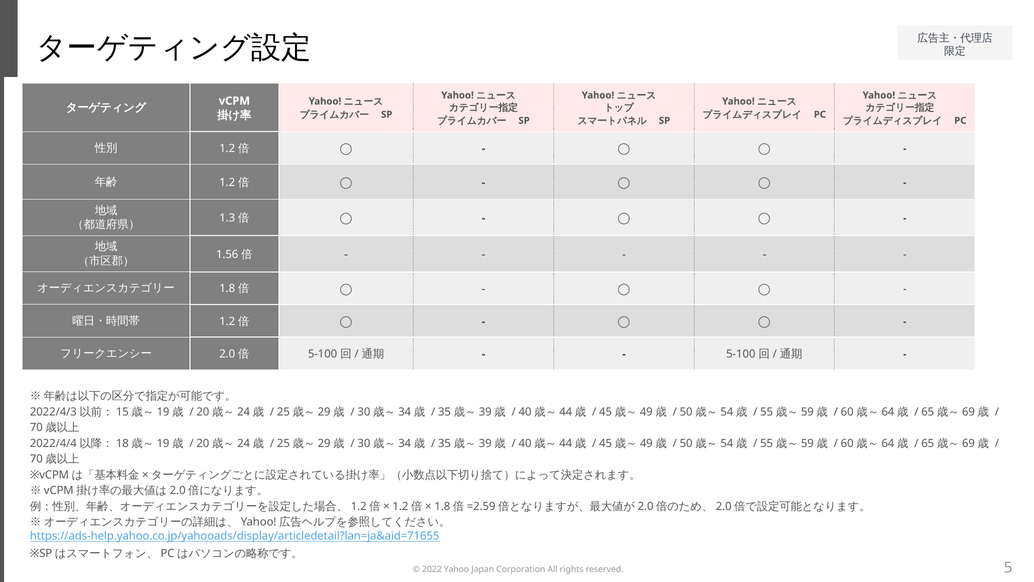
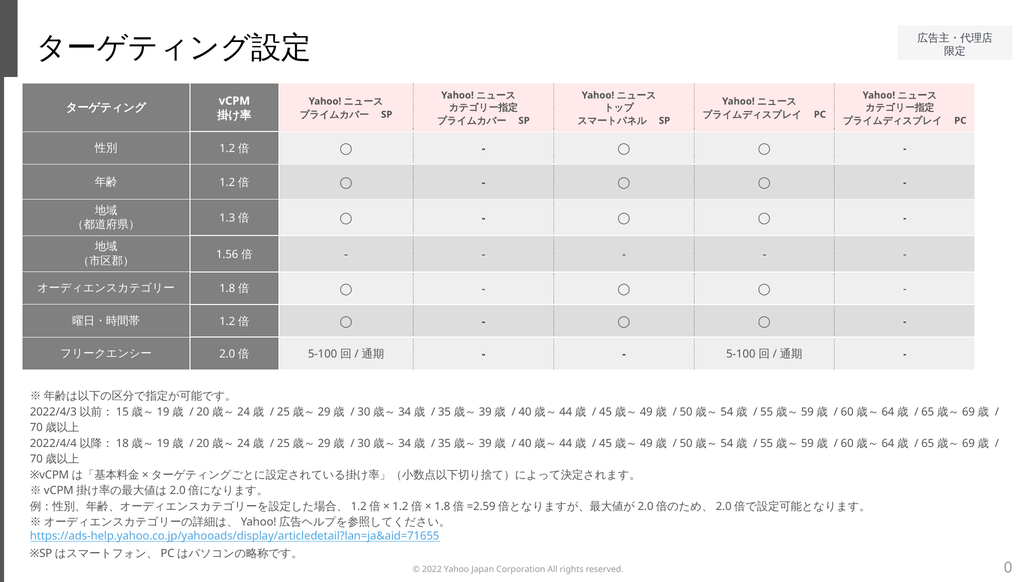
5: 5 -> 0
